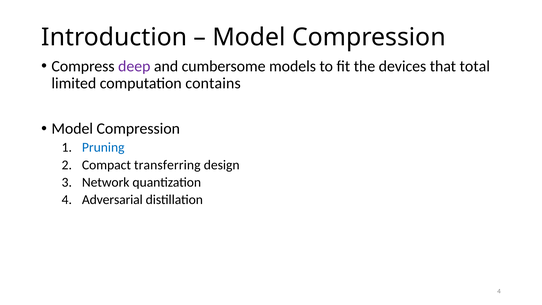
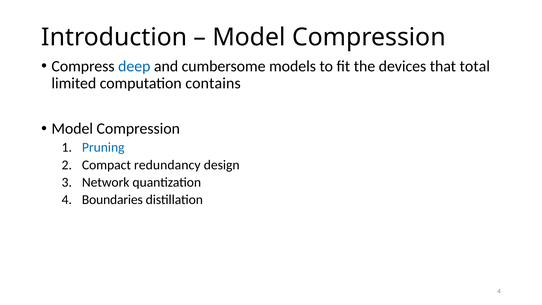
deep colour: purple -> blue
transferring: transferring -> redundancy
Adversarial: Adversarial -> Boundaries
